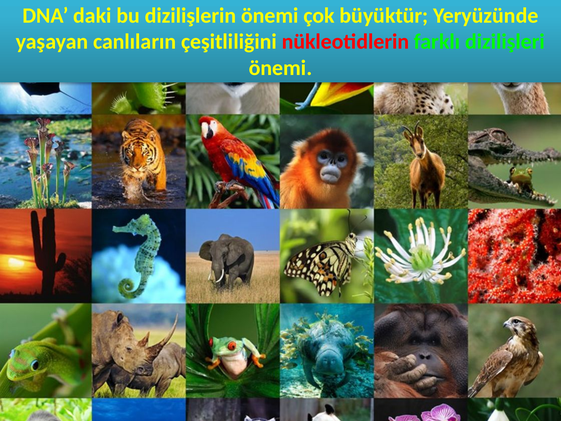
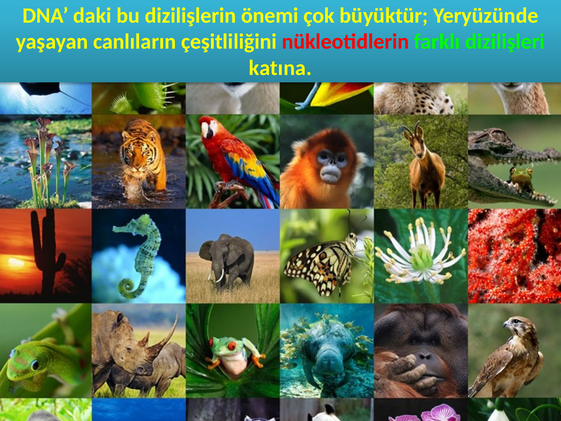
önemi at (280, 68): önemi -> katına
